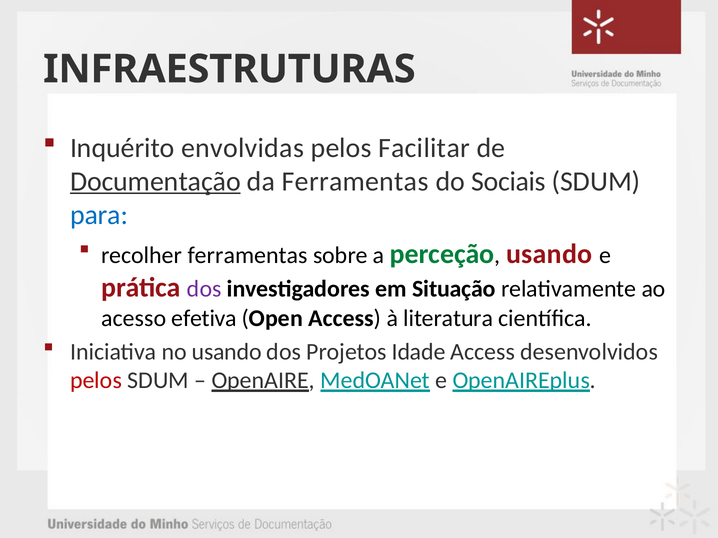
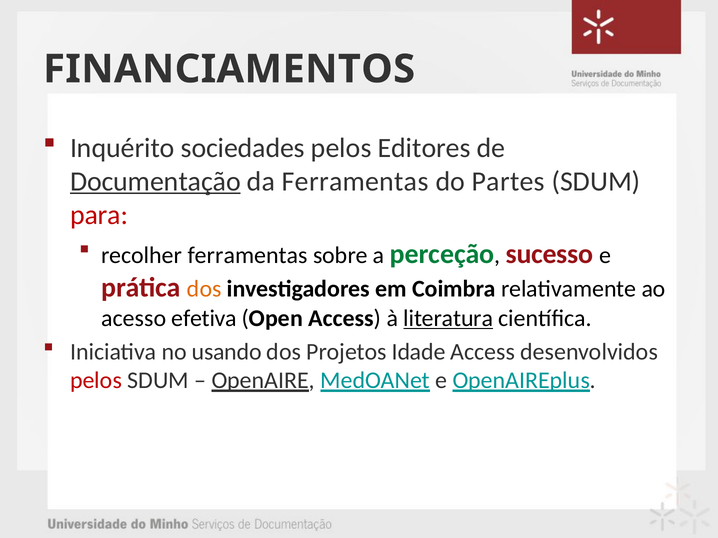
INFRAESTRUTURAS: INFRAESTRUTURAS -> FINANCIAMENTOS
envolvidas: envolvidas -> sociedades
Facilitar: Facilitar -> Editores
Sociais: Sociais -> Partes
para colour: blue -> red
usando at (549, 254): usando -> sucesso
dos at (204, 289) colour: purple -> orange
Situação: Situação -> Coimbra
literatura underline: none -> present
